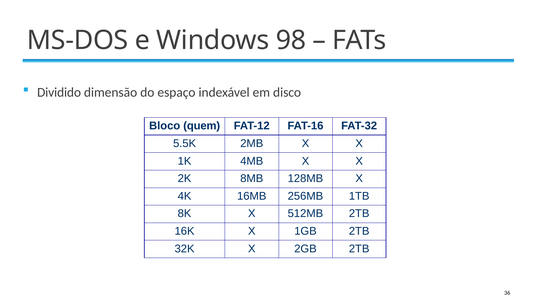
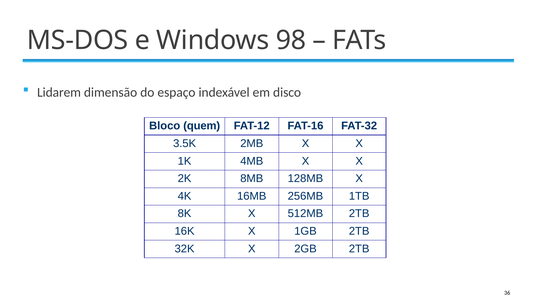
Dividido: Dividido -> Lidarem
5.5K: 5.5K -> 3.5K
